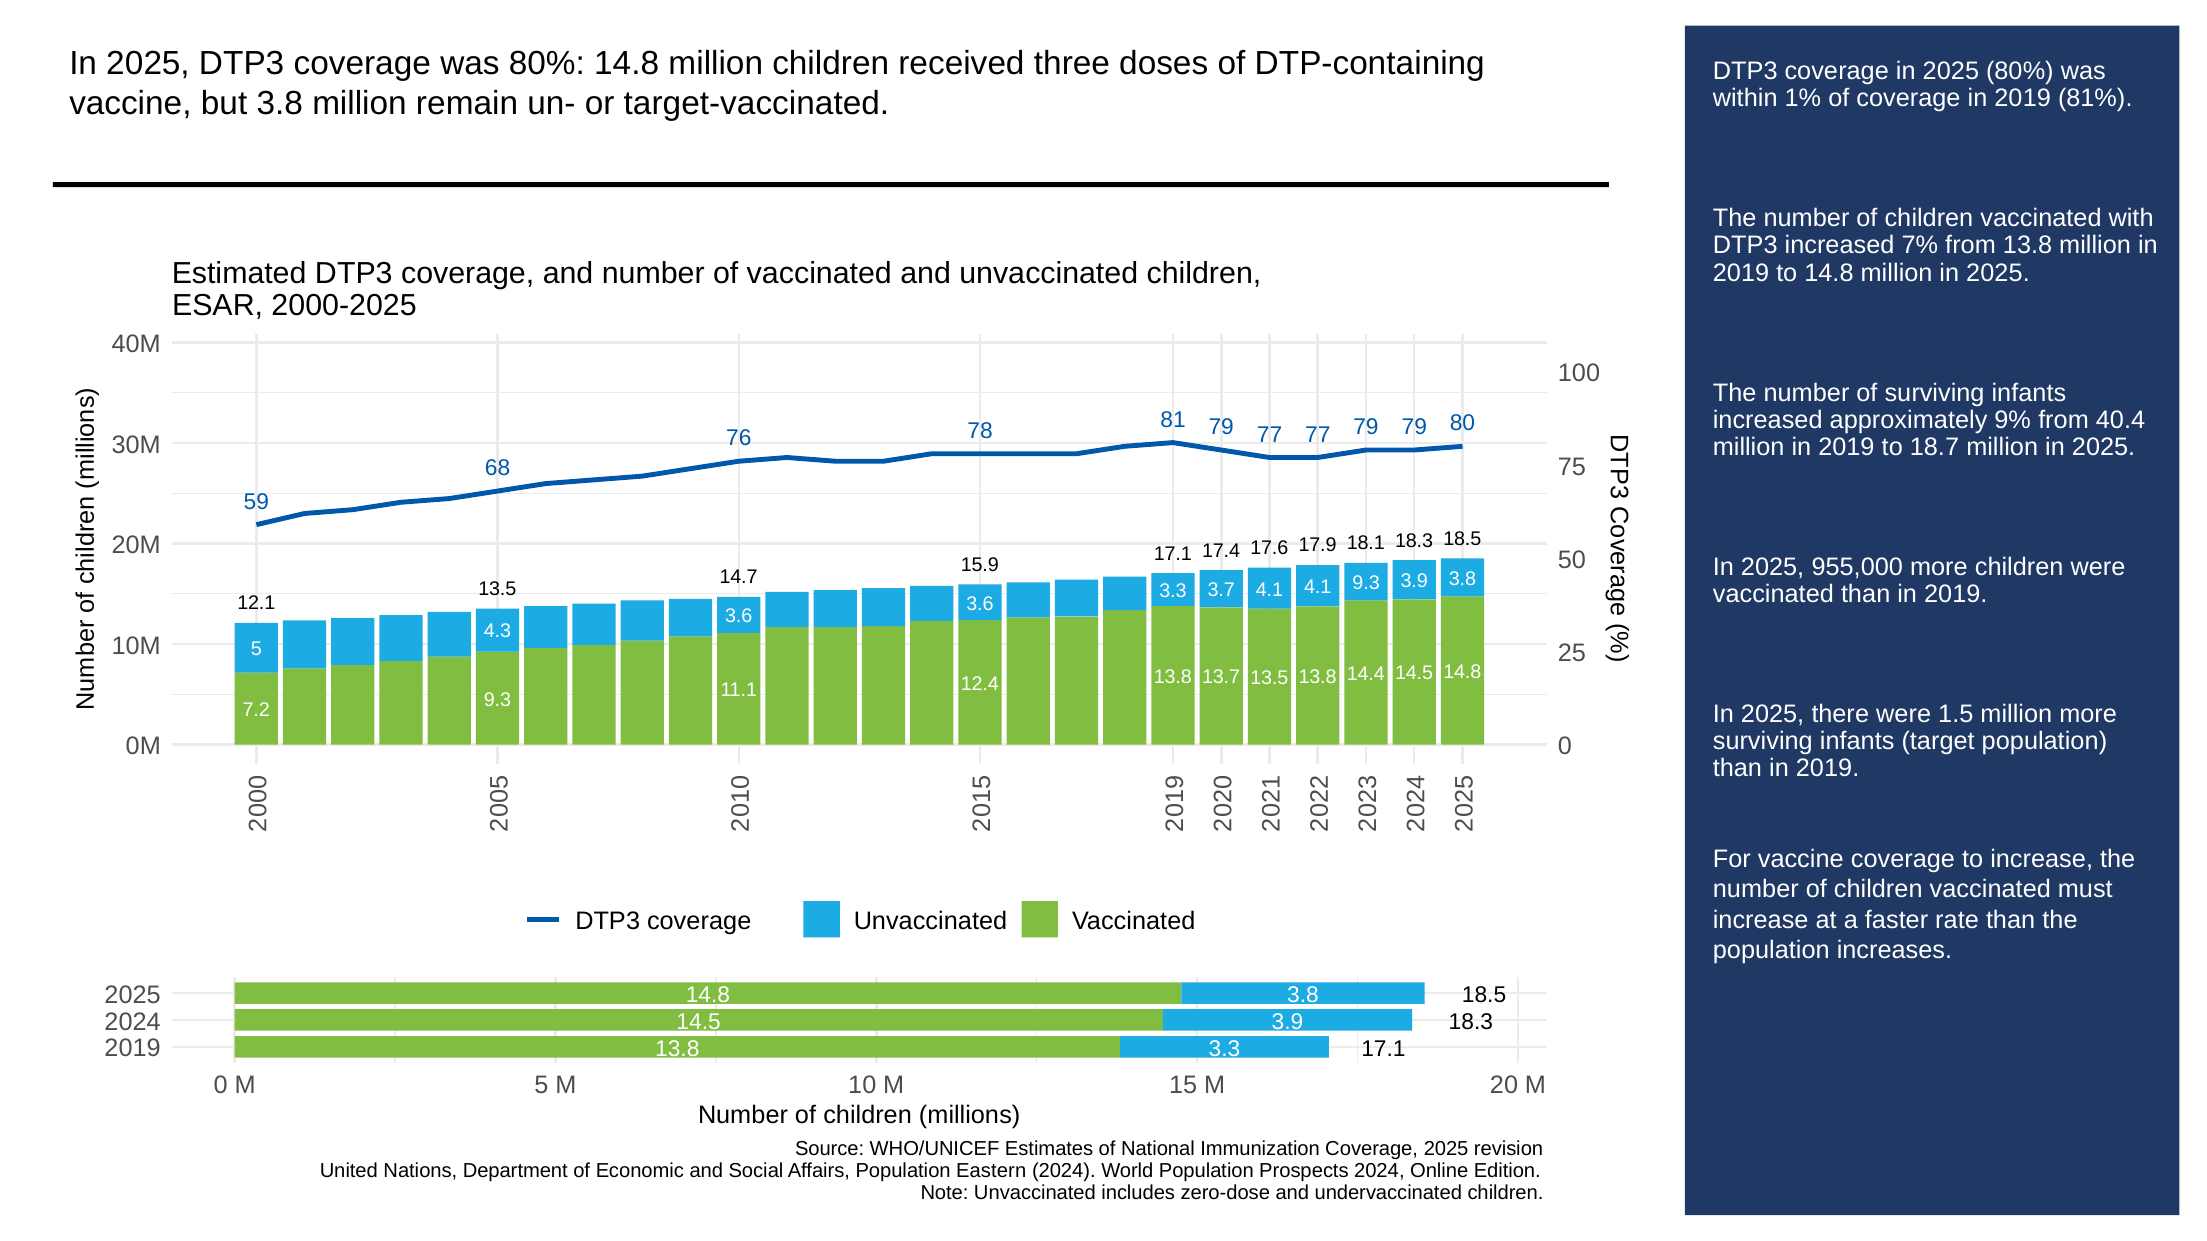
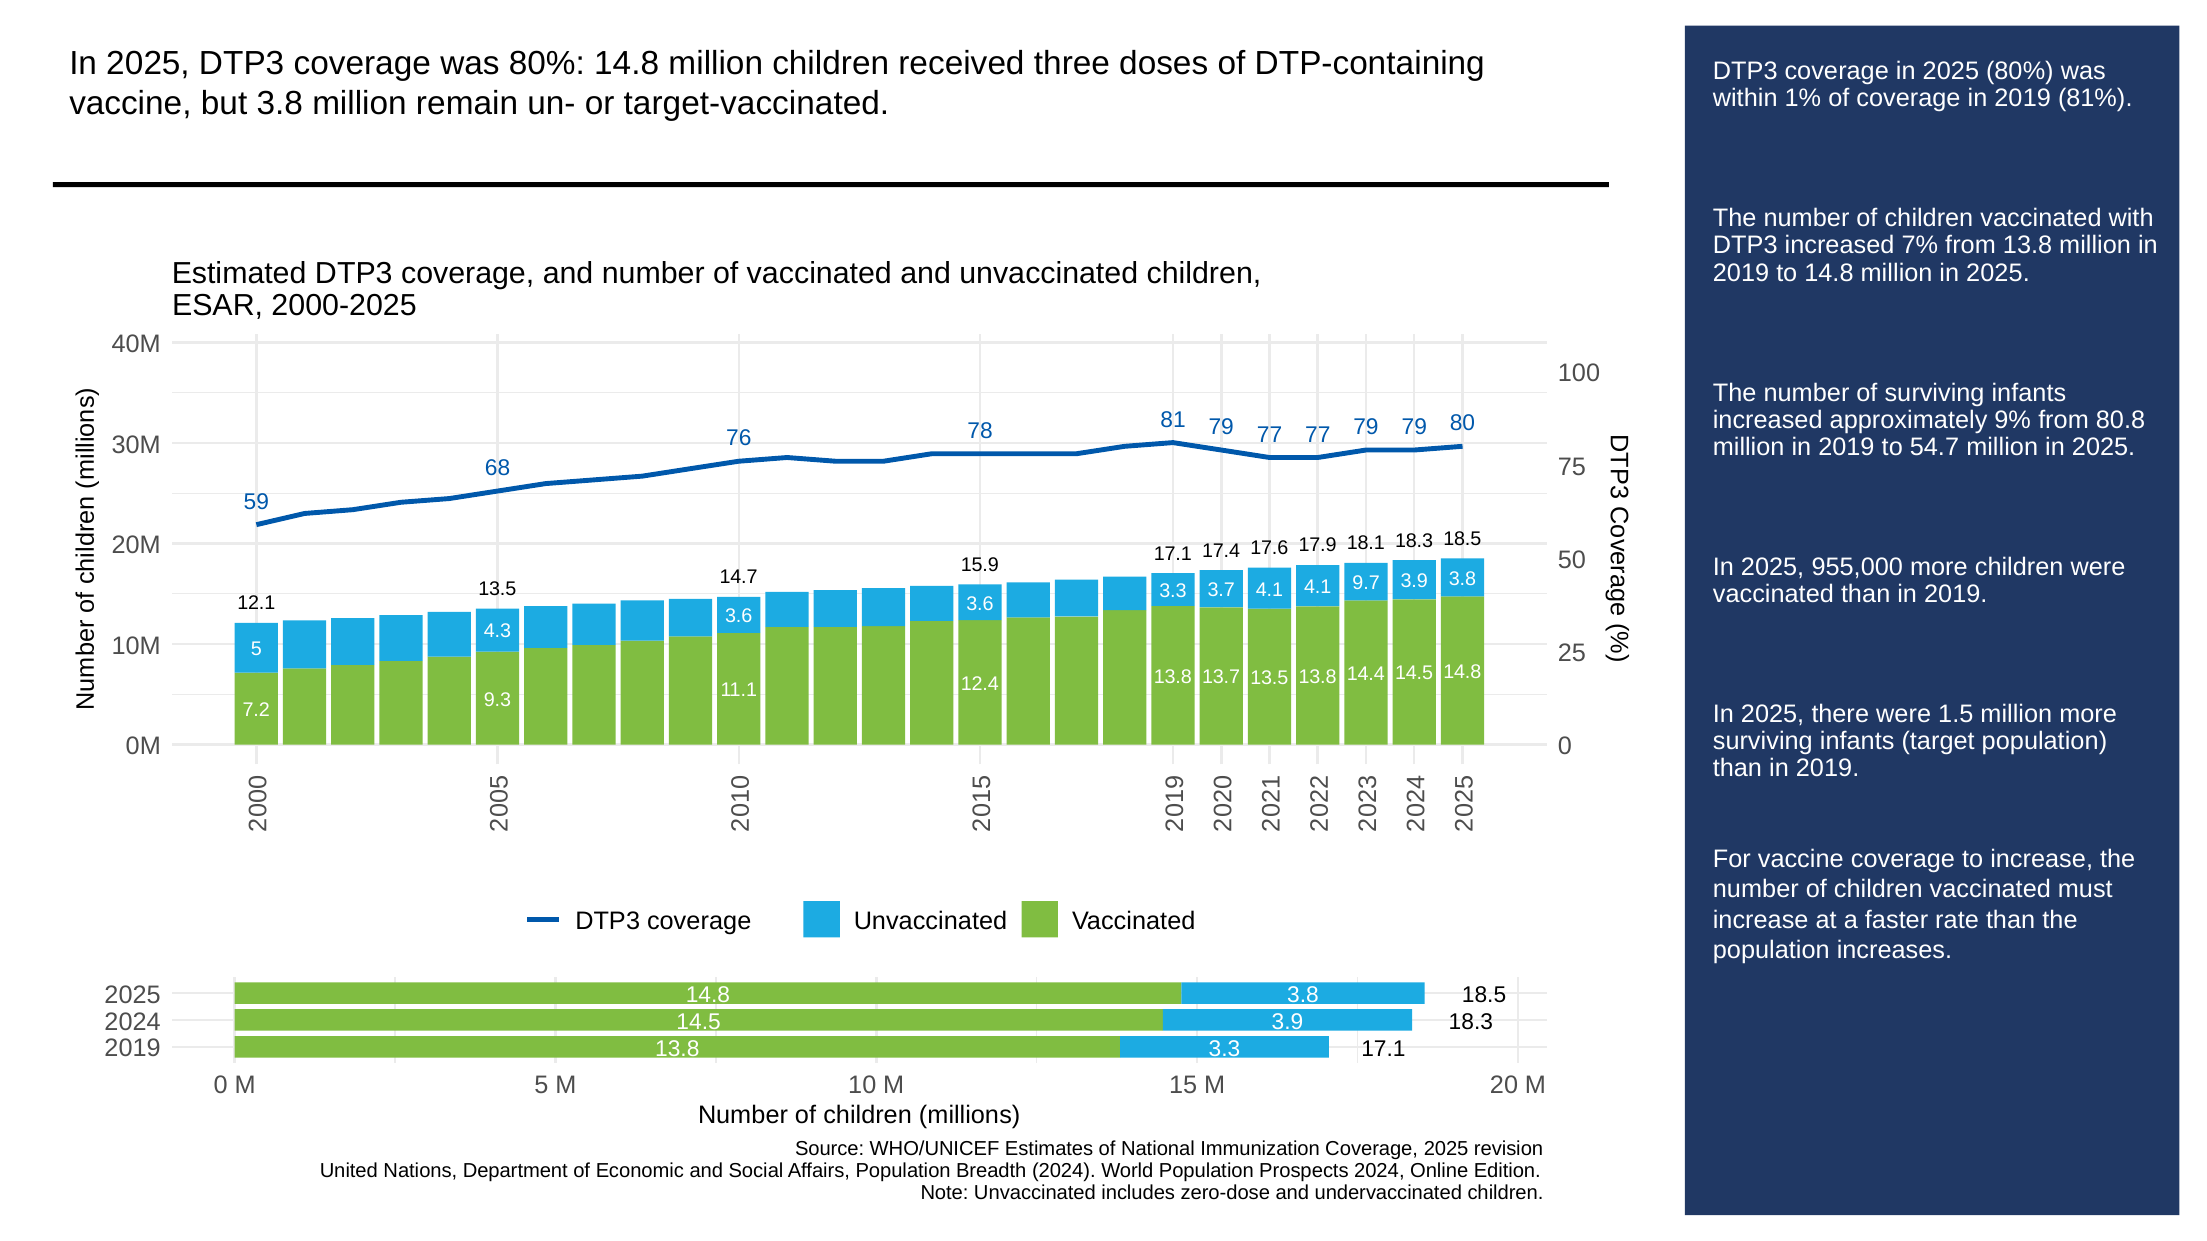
40.4: 40.4 -> 80.8
18.7: 18.7 -> 54.7
9.3 at (1366, 583): 9.3 -> 9.7
Eastern: Eastern -> Breadth
